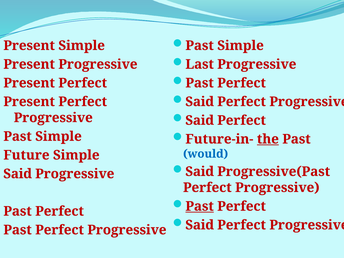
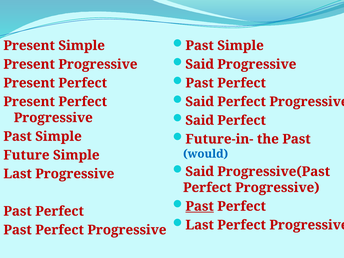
Last at (200, 64): Last -> Said
the underline: present -> none
Said at (18, 174): Said -> Last
Said at (200, 225): Said -> Last
